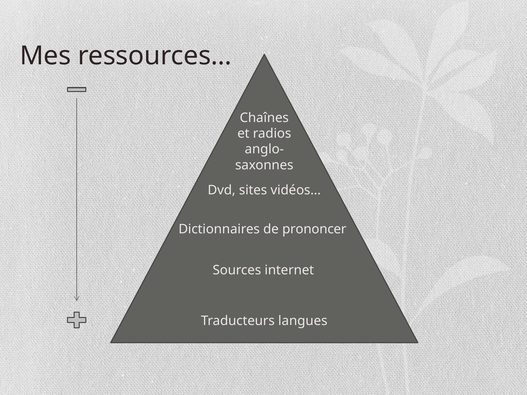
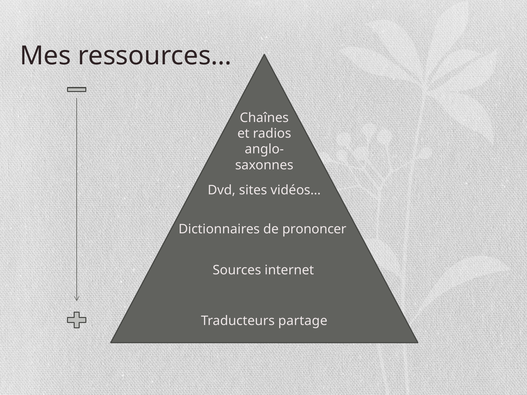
langues: langues -> partage
